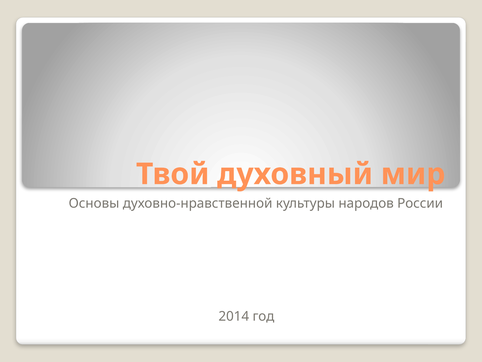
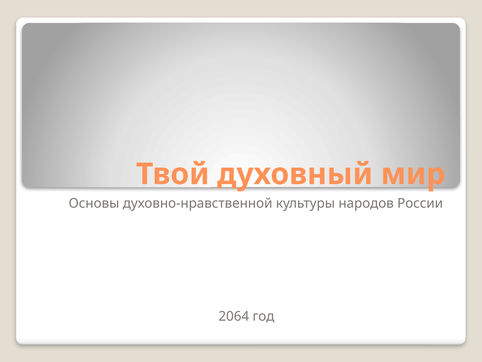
2014: 2014 -> 2064
